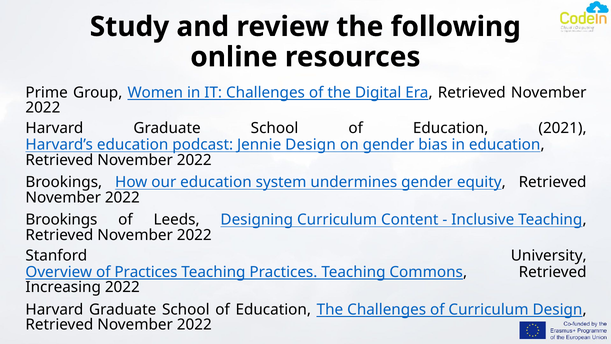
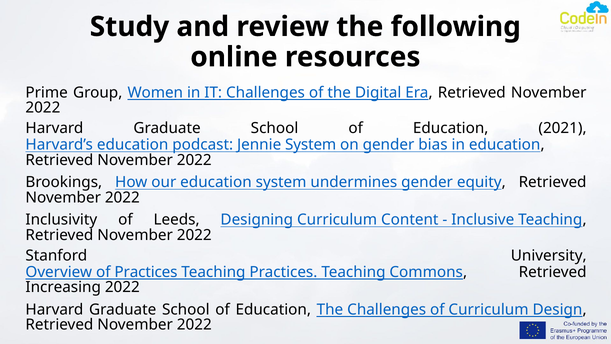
Jennie Design: Design -> System
Brookings at (61, 220): Brookings -> Inclusivity
